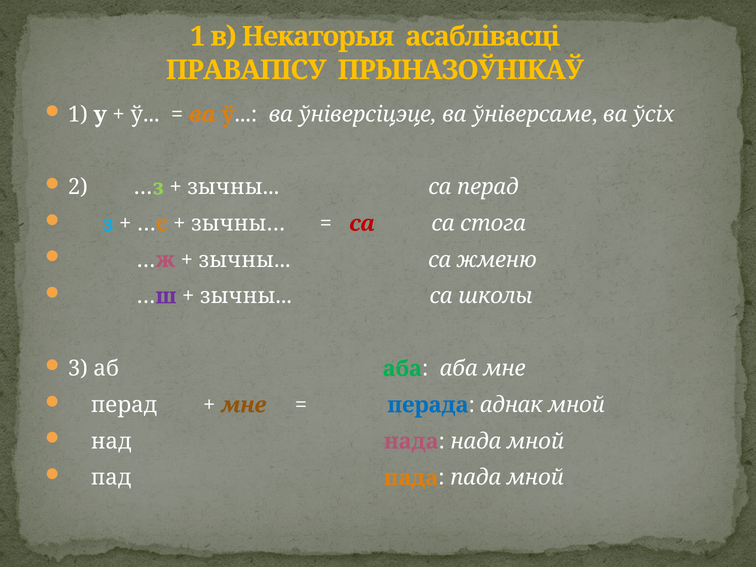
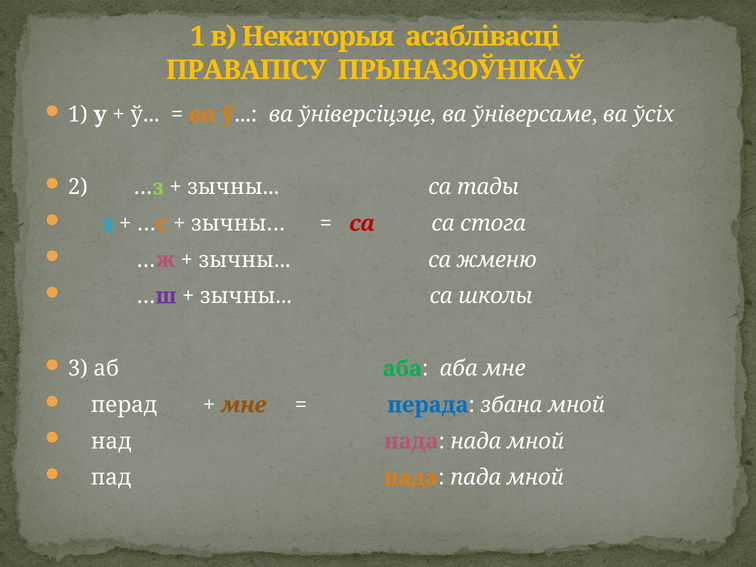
са перад: перад -> тады
аднак: аднак -> збана
